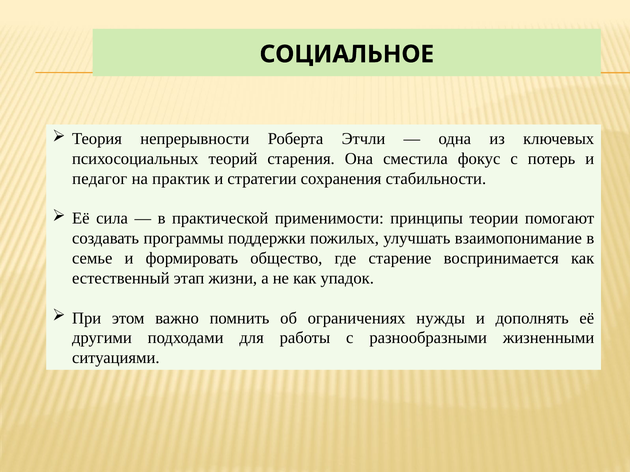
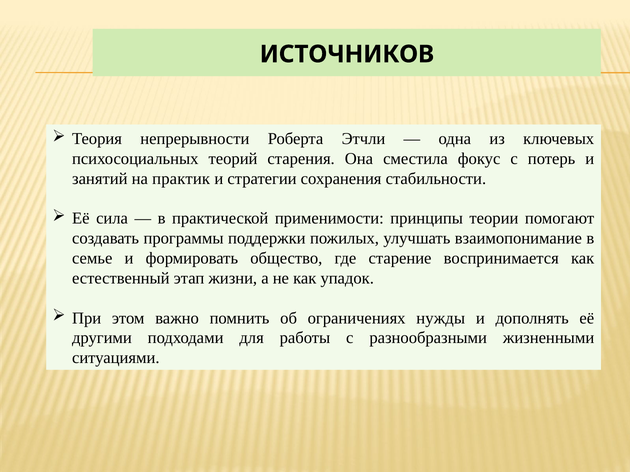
СОЦИАЛЬНОЕ: СОЦИАЛЬНОЕ -> ИСТОЧНИКОВ
педагог: педагог -> занятий
